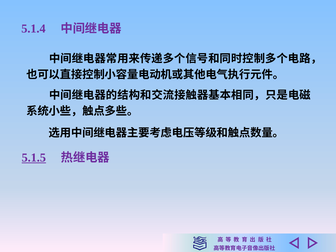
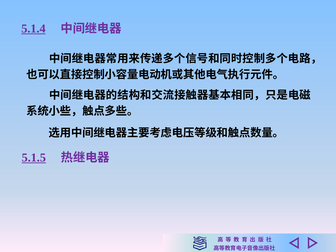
5.1.4 underline: none -> present
